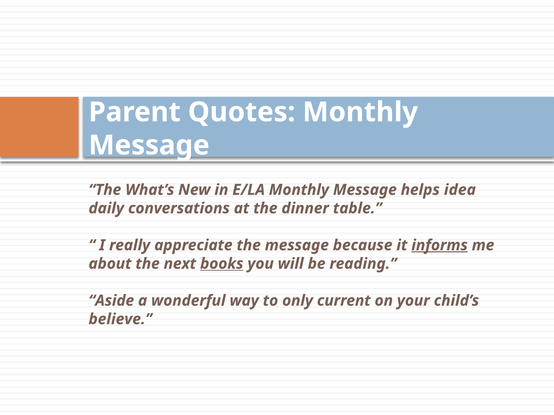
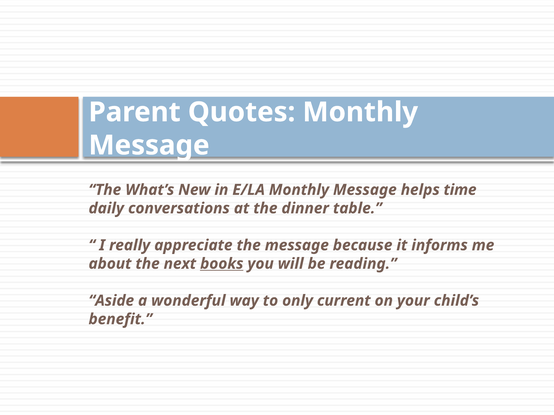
idea: idea -> time
informs underline: present -> none
believe: believe -> benefit
